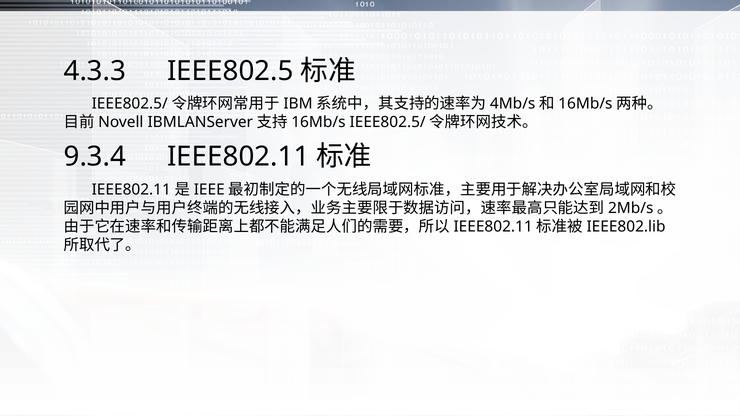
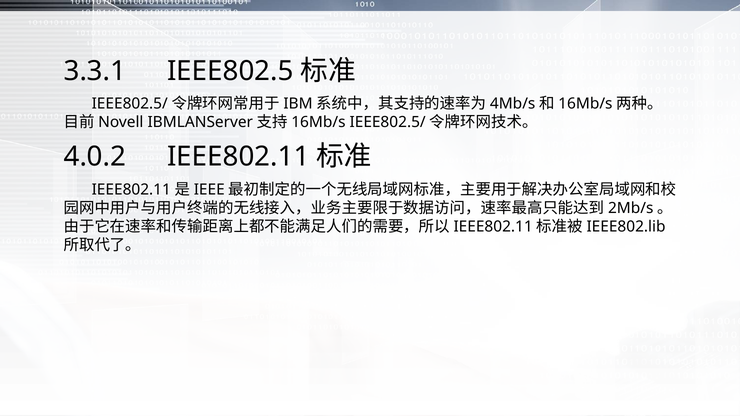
4.3.3: 4.3.3 -> 3.3.1
9.3.4: 9.3.4 -> 4.0.2
